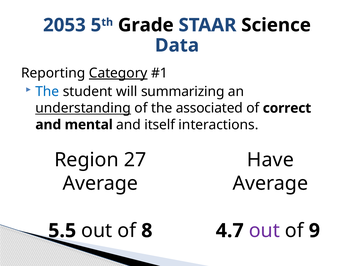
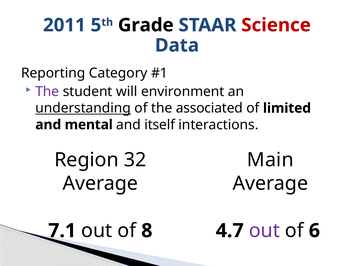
2053: 2053 -> 2011
Science colour: black -> red
Category underline: present -> none
The at (47, 91) colour: blue -> purple
summarizing: summarizing -> environment
correct: correct -> limited
27: 27 -> 32
Have: Have -> Main
5.5: 5.5 -> 7.1
9: 9 -> 6
